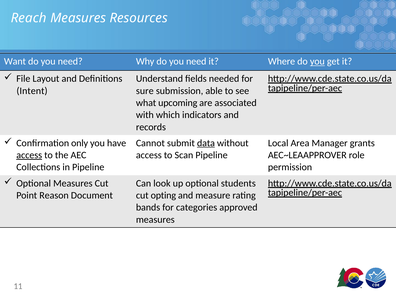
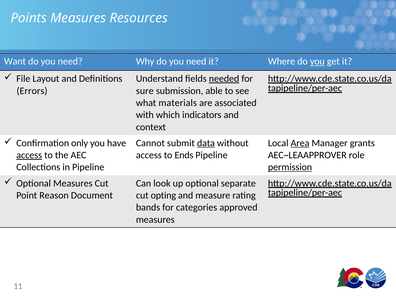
Reach: Reach -> Points
needed underline: none -> present
Intent: Intent -> Errors
upcoming: upcoming -> materials
records: records -> context
Area underline: none -> present
Scan: Scan -> Ends
permission underline: none -> present
students: students -> separate
